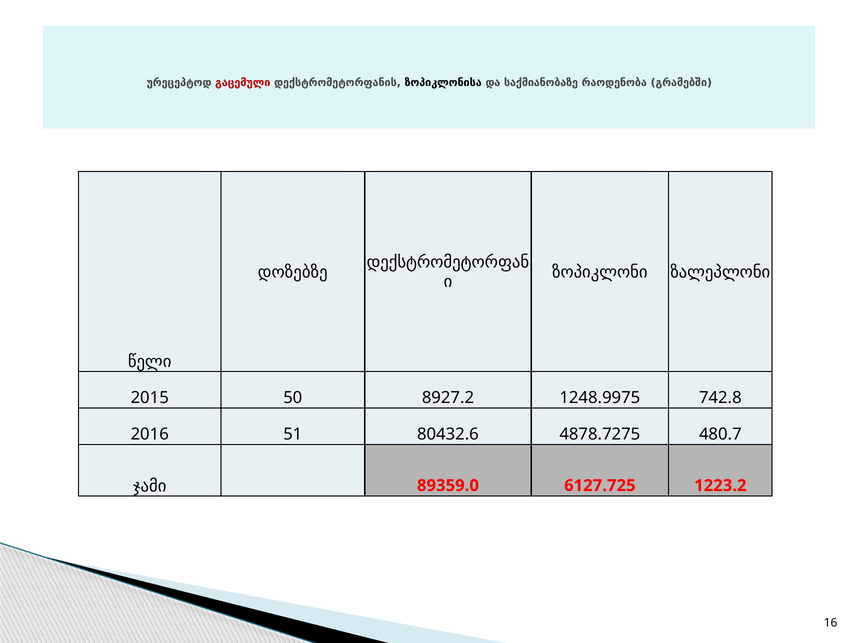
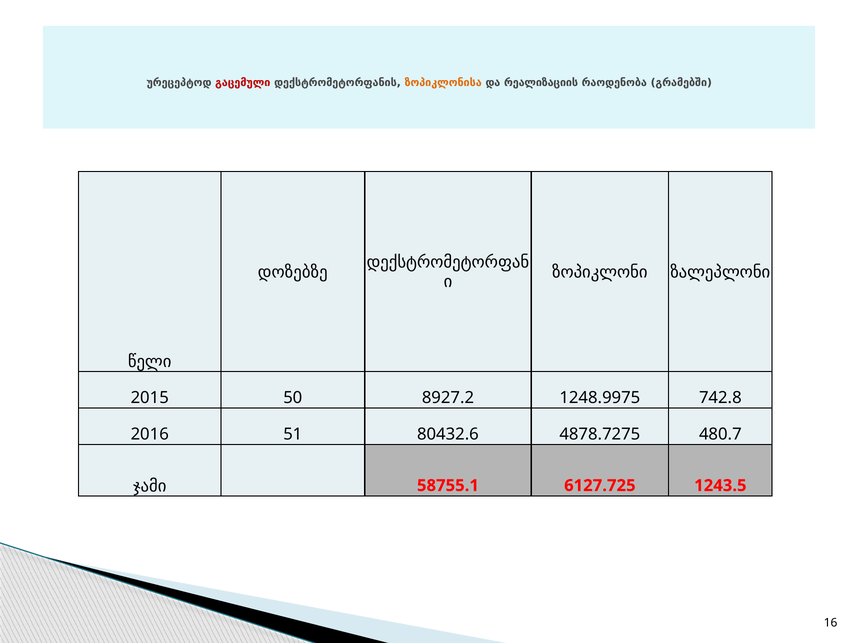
ზოპიკლონისა colour: black -> orange
საქმიანობაზე: საქმიანობაზე -> რეალიზაციის
89359.0: 89359.0 -> 58755.1
1223.2: 1223.2 -> 1243.5
